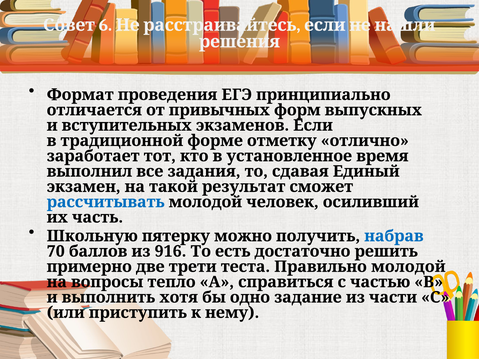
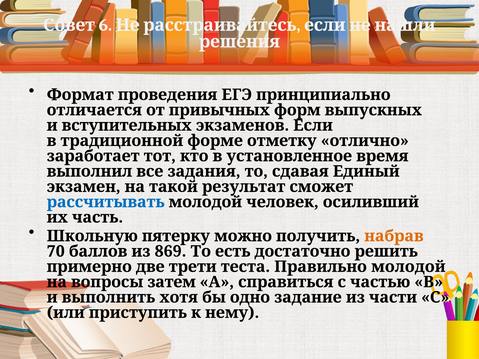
набрав colour: blue -> orange
916: 916 -> 869
тепло: тепло -> затем
